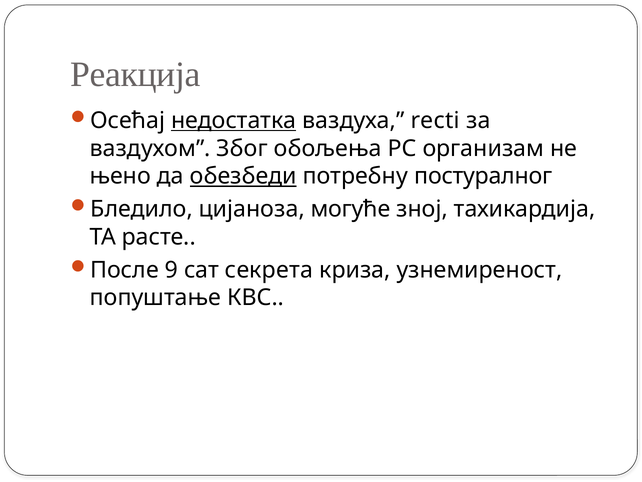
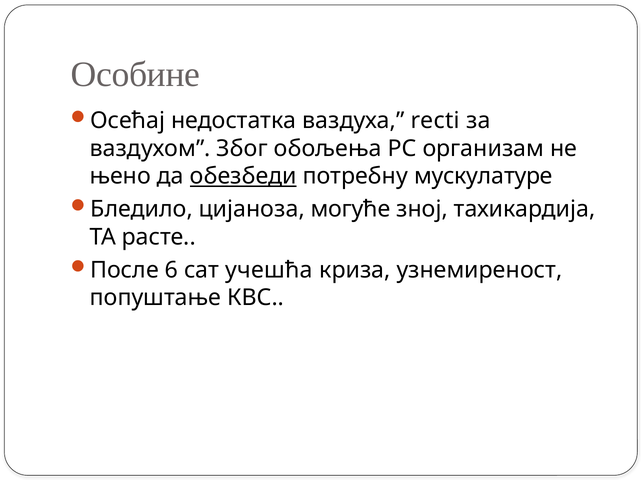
Реакција: Реакција -> Особине
недостатка underline: present -> none
постуралног: постуралног -> мускулатуре
9: 9 -> 6
секрета: секрета -> учешћа
